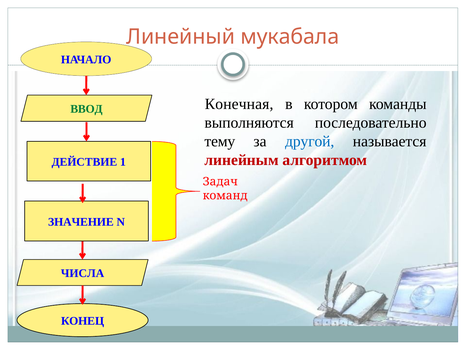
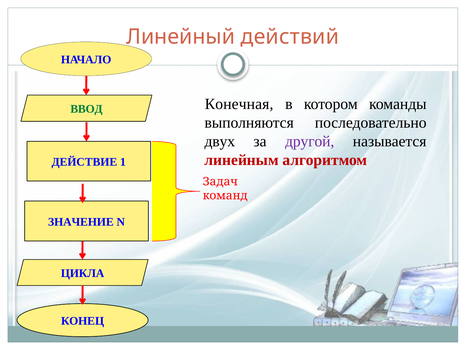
мукабала: мукабала -> действий
тему: тему -> двух
другой colour: blue -> purple
ЧИСЛА: ЧИСЛА -> ЦИКЛА
